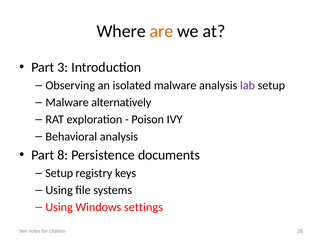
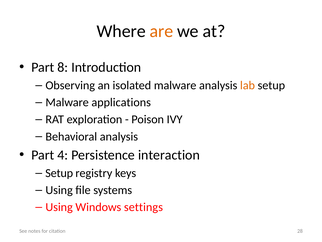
3: 3 -> 8
lab colour: purple -> orange
alternatively: alternatively -> applications
8: 8 -> 4
documents: documents -> interaction
